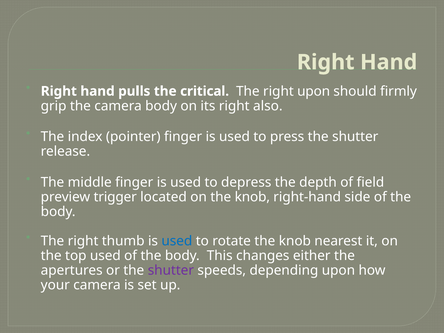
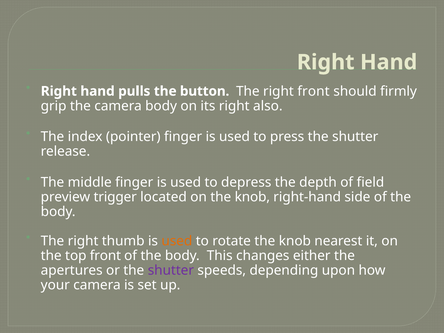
critical: critical -> button
right upon: upon -> front
used at (177, 241) colour: blue -> orange
top used: used -> front
